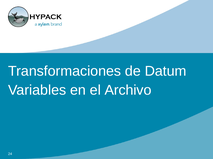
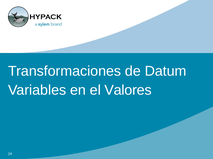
Archivo: Archivo -> Valores
